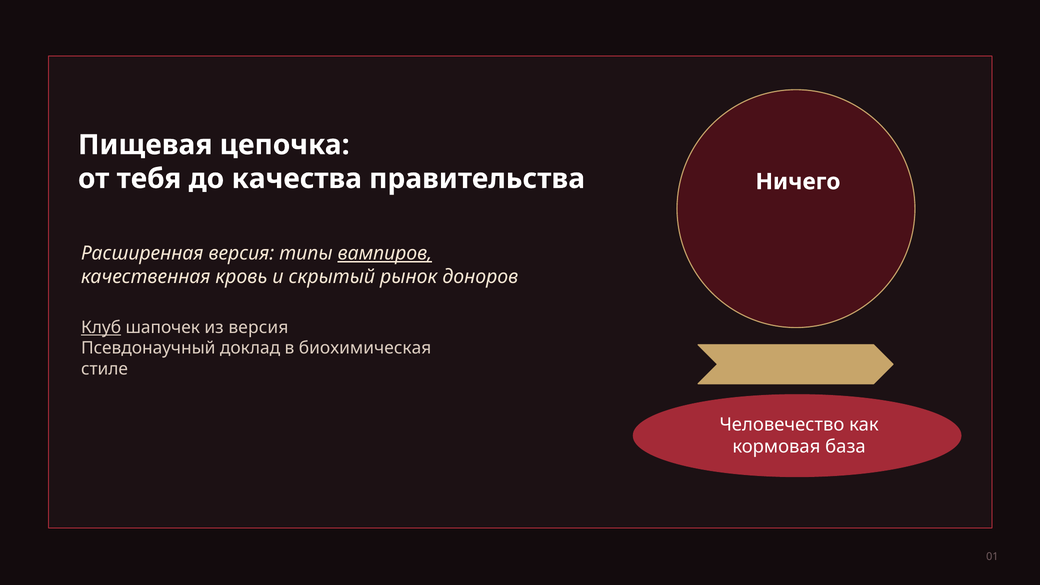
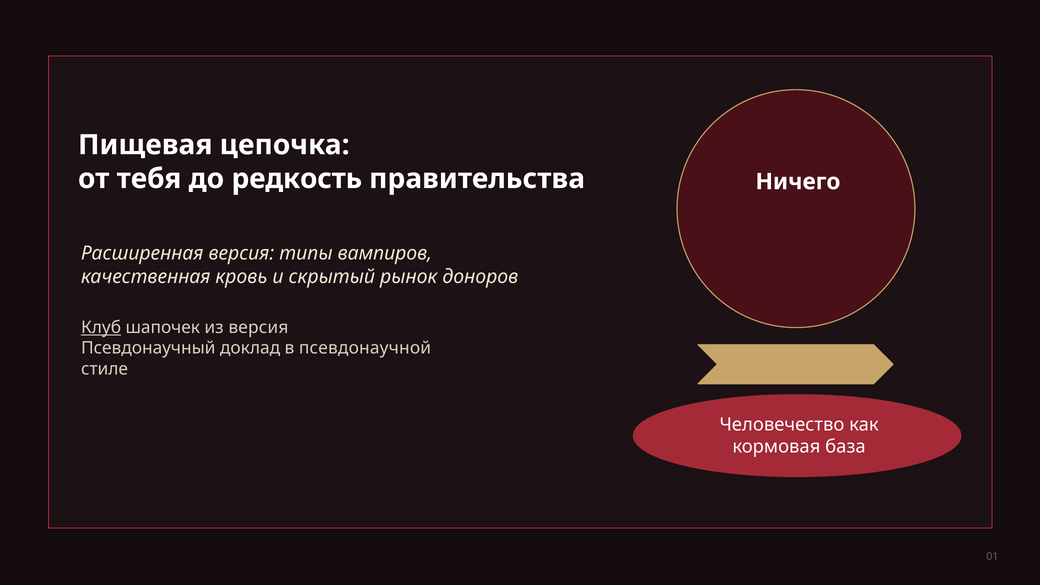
качества: качества -> редкость
вампиров underline: present -> none
биохимическая: биохимическая -> псевдонаучной
